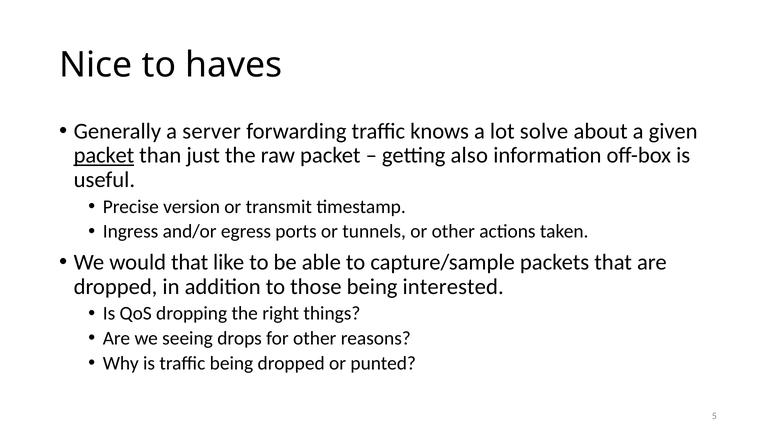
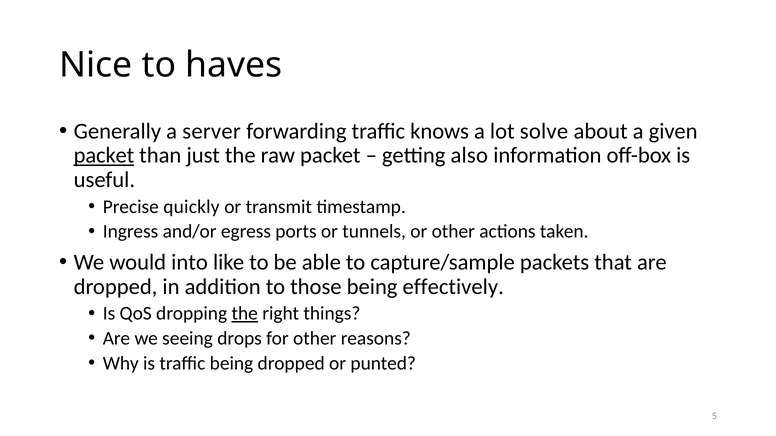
version: version -> quickly
would that: that -> into
interested: interested -> effectively
the at (245, 314) underline: none -> present
